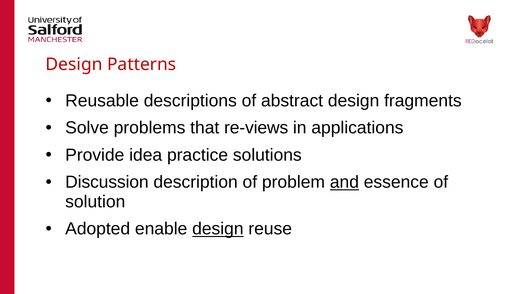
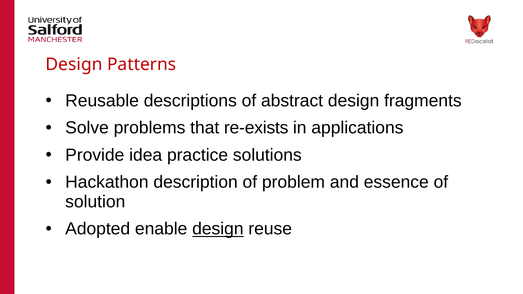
re-views: re-views -> re-exists
Discussion: Discussion -> Hackathon
and underline: present -> none
